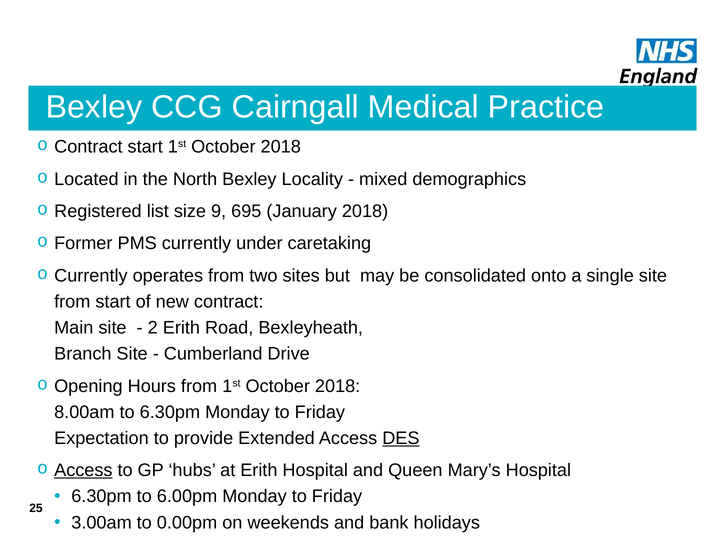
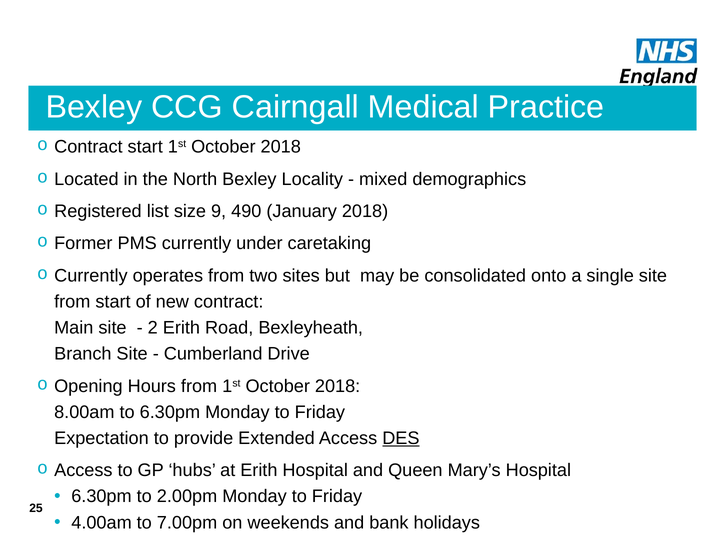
695: 695 -> 490
Access at (83, 470) underline: present -> none
6.00pm: 6.00pm -> 2.00pm
3.00am: 3.00am -> 4.00am
0.00pm: 0.00pm -> 7.00pm
